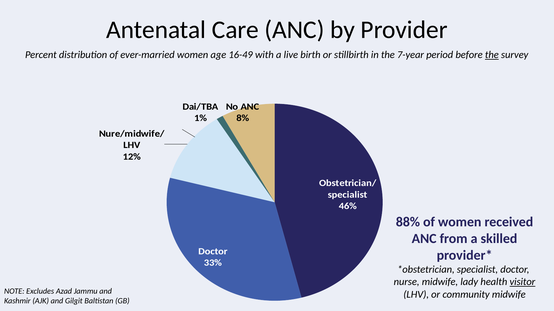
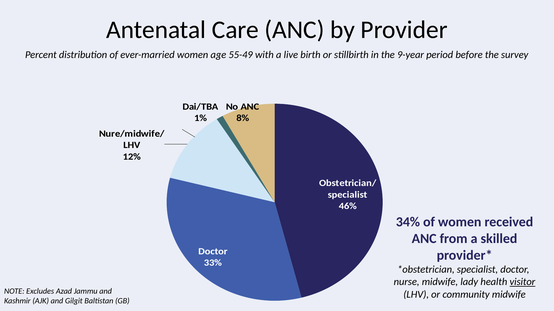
16-49: 16-49 -> 55-49
7-year: 7-year -> 9-year
the at (492, 55) underline: present -> none
88%: 88% -> 34%
